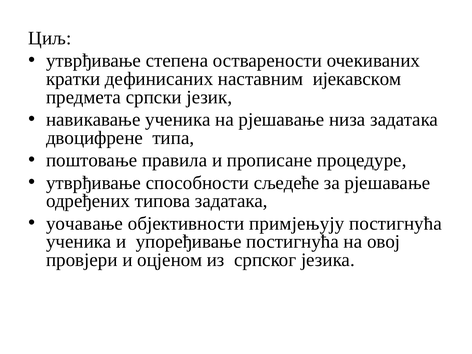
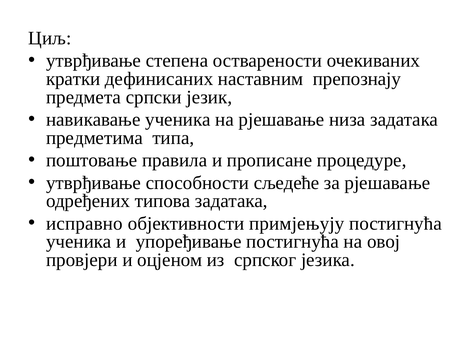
ијекавском: ијекавском -> препознају
двоцифрене: двоцифрене -> предметима
уочавање: уочавање -> исправно
